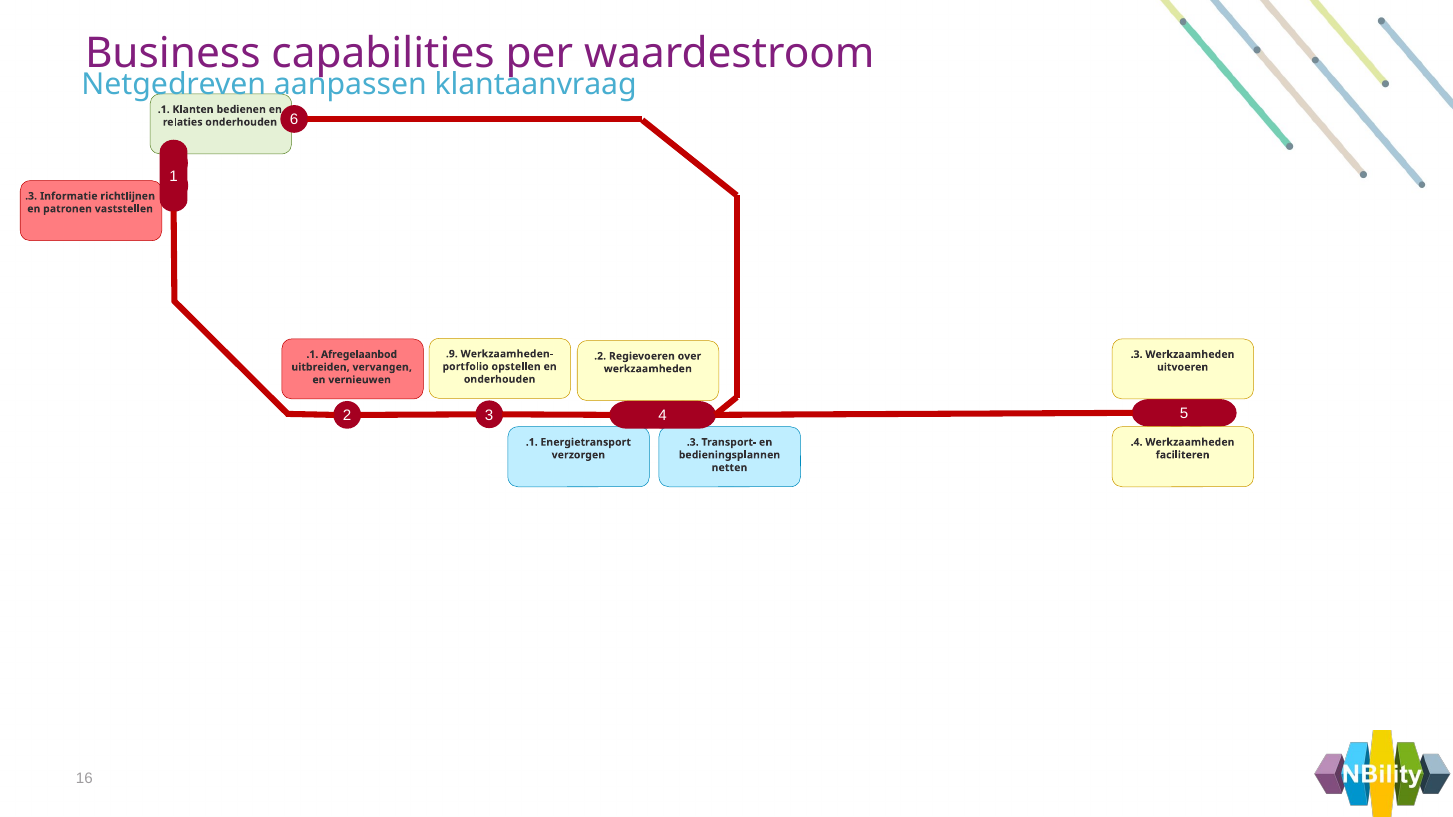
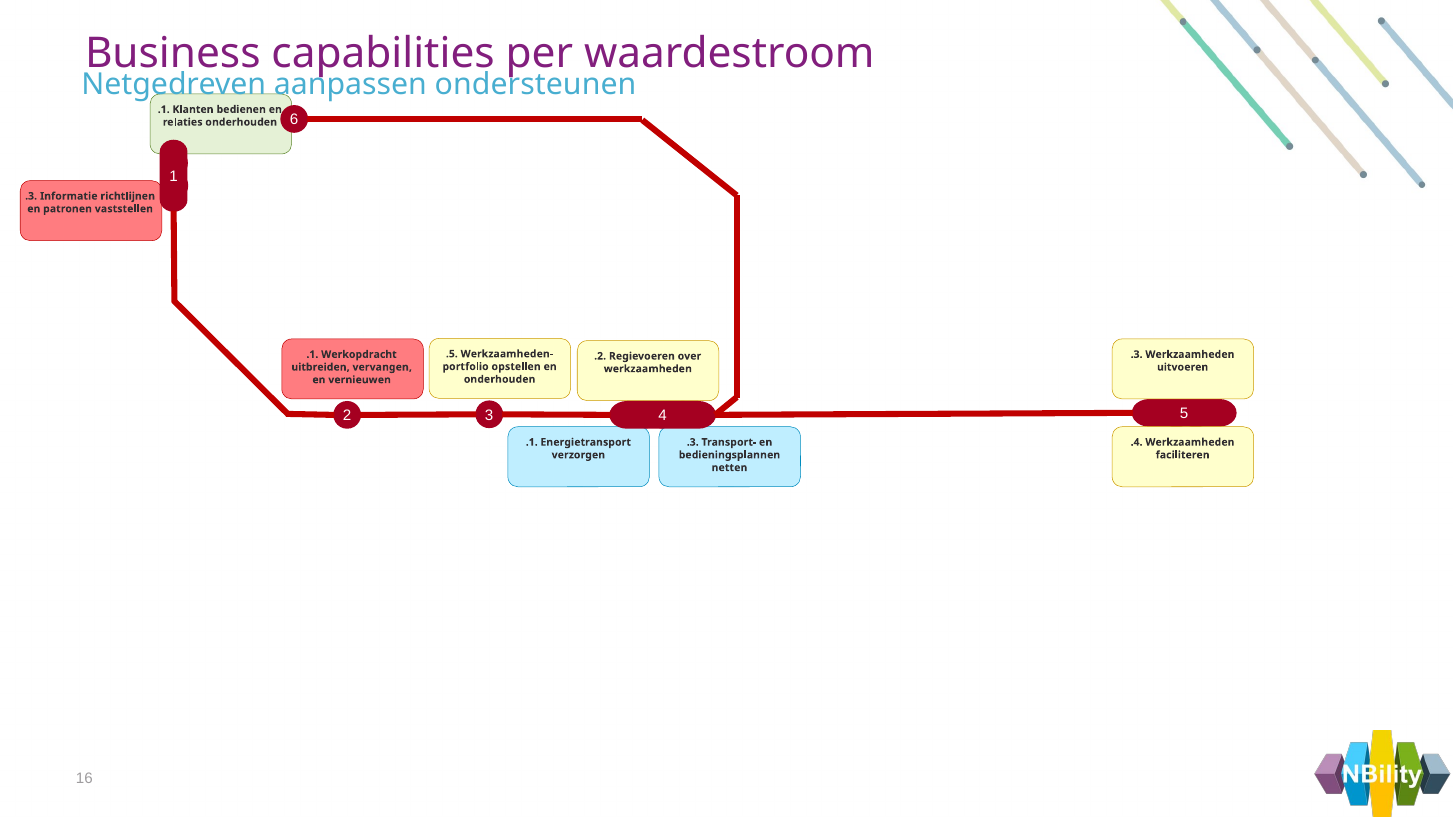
klantaanvraag: klantaanvraag -> ondersteunen
.9: .9 -> .5
Afregelaanbod: Afregelaanbod -> Werkopdracht
